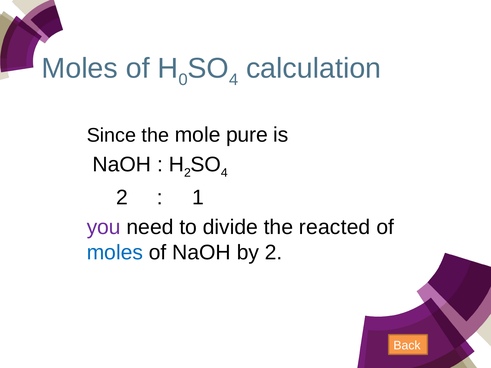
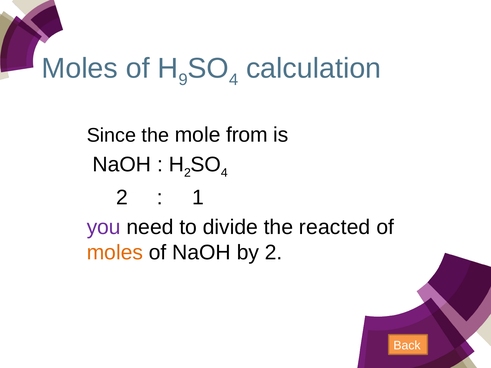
0: 0 -> 9
pure: pure -> from
moles at (115, 253) colour: blue -> orange
